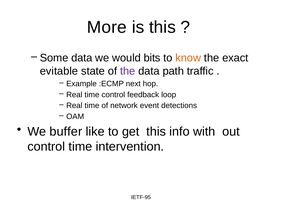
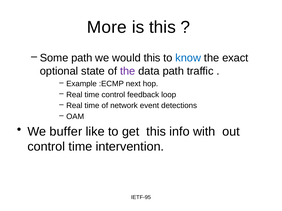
Some data: data -> path
would bits: bits -> this
know colour: orange -> blue
evitable: evitable -> optional
